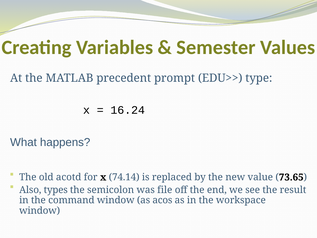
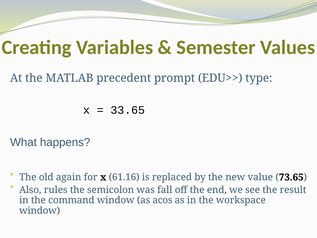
16.24: 16.24 -> 33.65
acotd: acotd -> again
74.14: 74.14 -> 61.16
types: types -> rules
file: file -> fall
